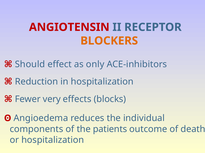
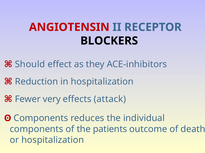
BLOCKERS colour: orange -> black
only: only -> they
blocks: blocks -> attack
ʘ Angioedema: Angioedema -> Components
